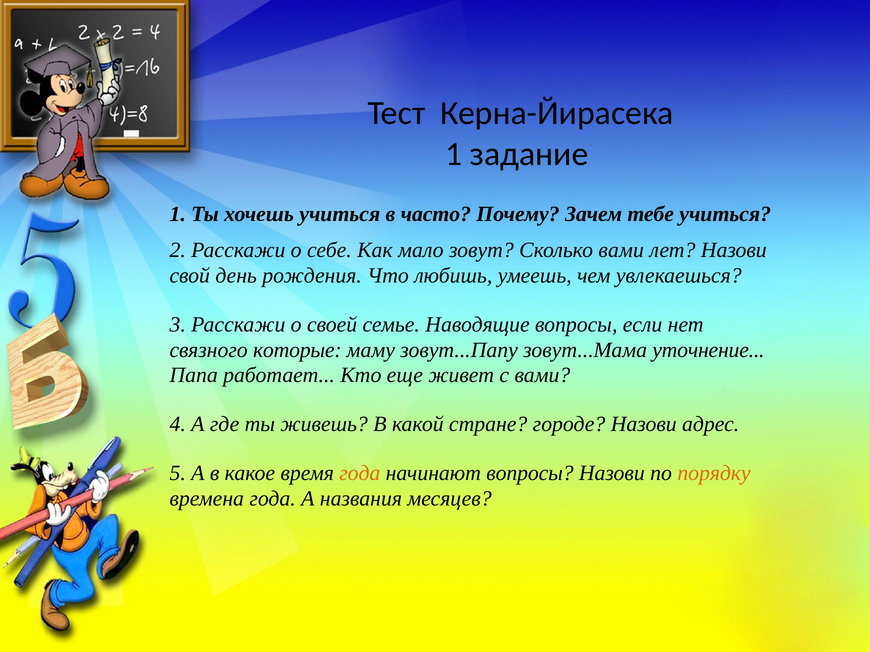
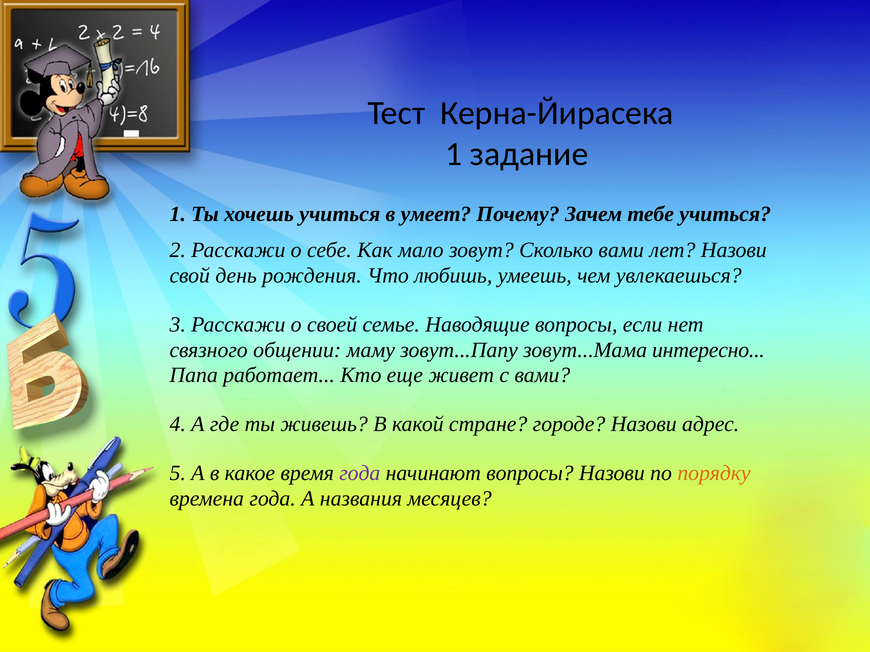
часто: часто -> умеет
которые: которые -> общении
уточнение: уточнение -> интересно
года at (360, 473) colour: orange -> purple
